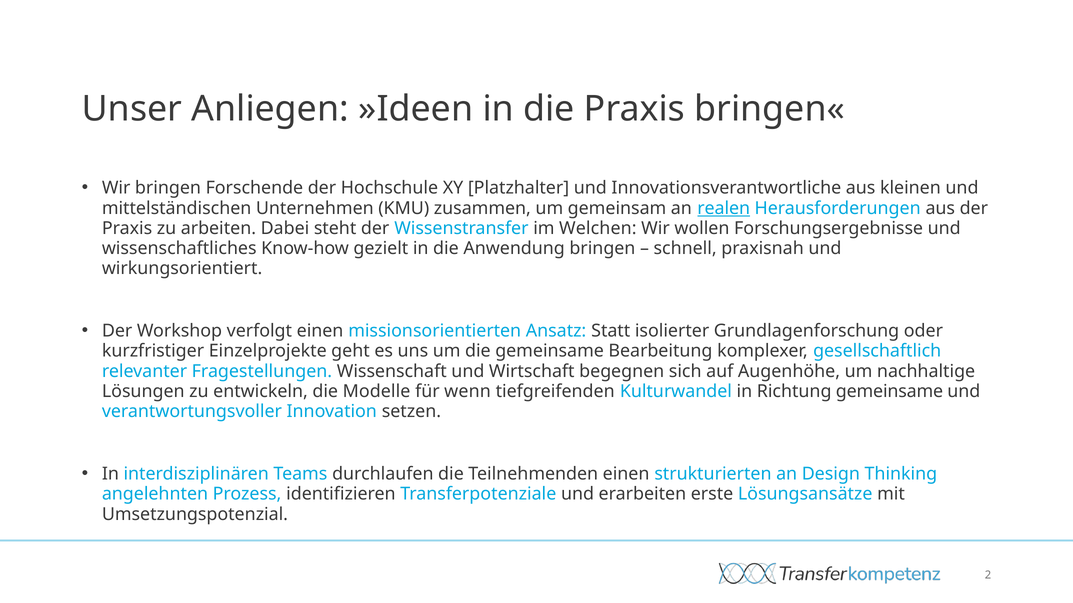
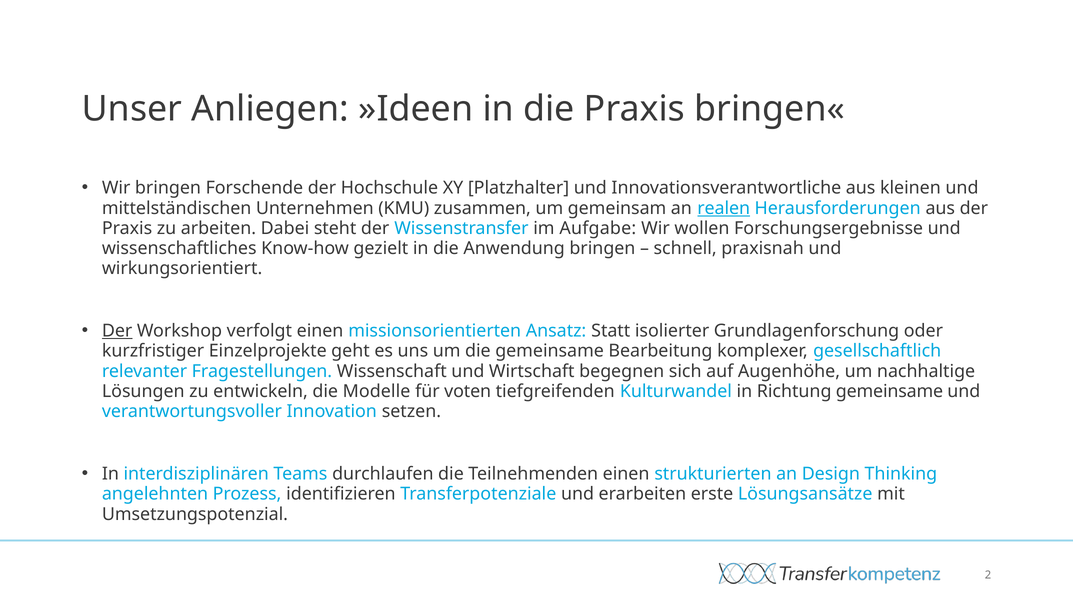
Welchen: Welchen -> Aufgabe
Der at (117, 331) underline: none -> present
wenn: wenn -> voten
